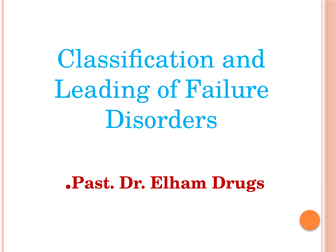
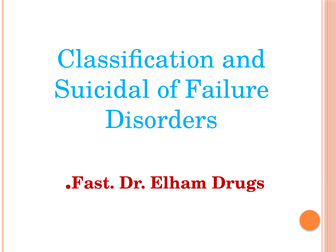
Leading: Leading -> Suicidal
Past: Past -> Fast
